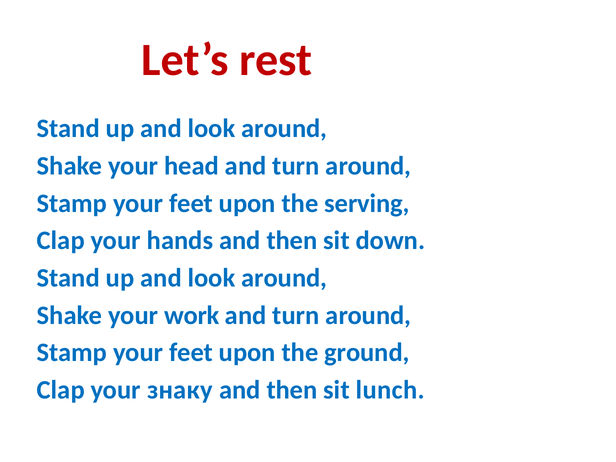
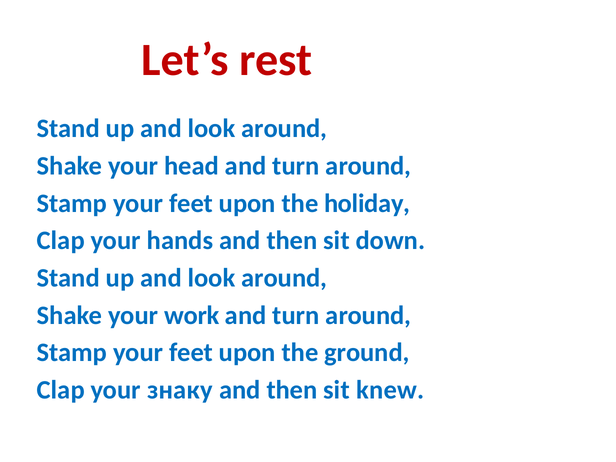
serving: serving -> holiday
lunch: lunch -> knew
